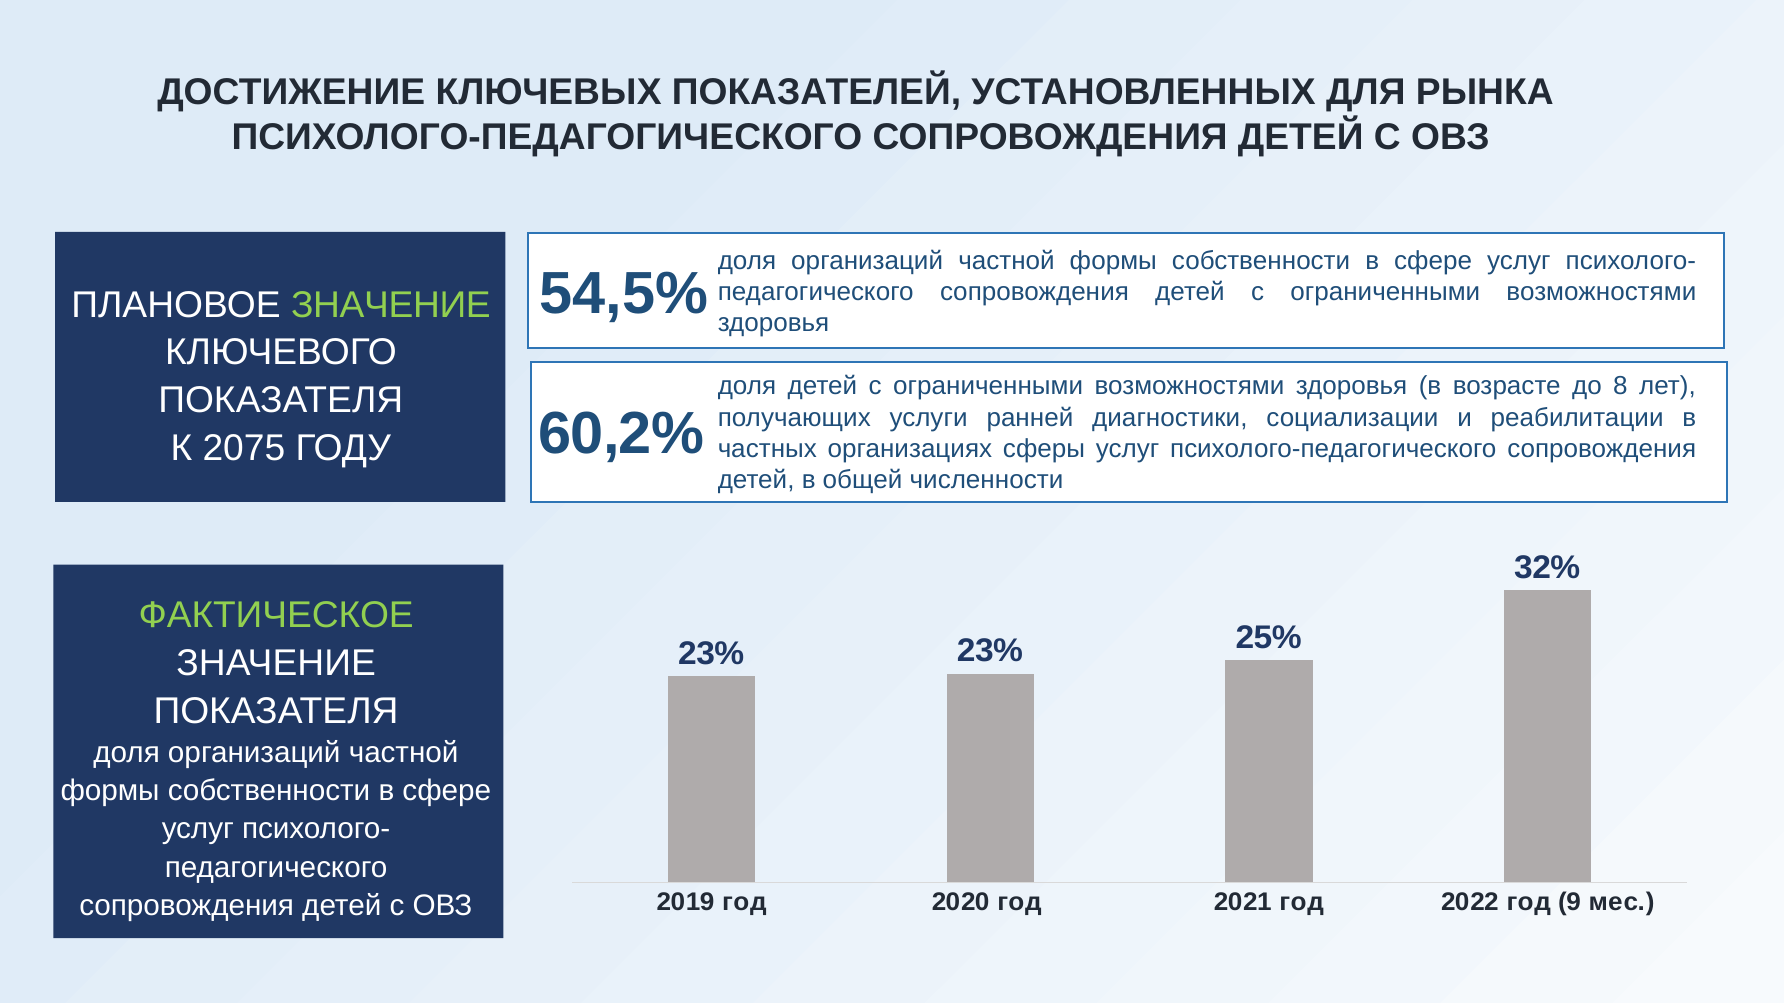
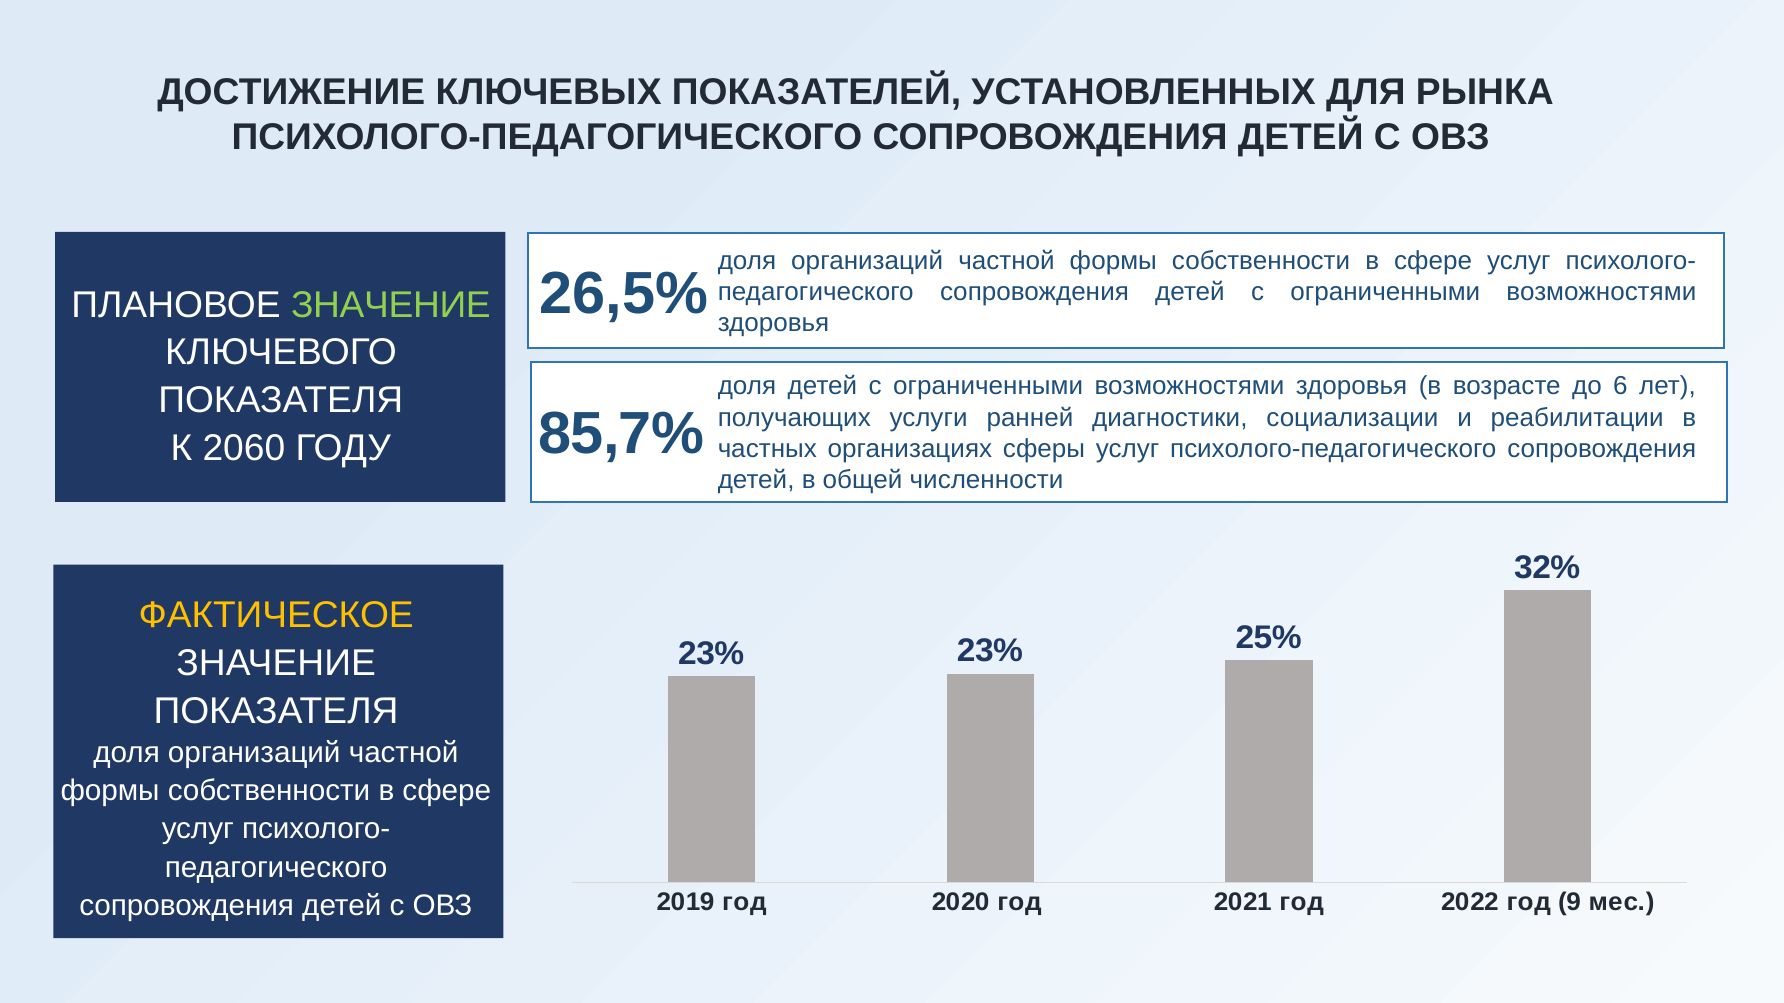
54,5%: 54,5% -> 26,5%
8: 8 -> 6
60,2%: 60,2% -> 85,7%
2075: 2075 -> 2060
ФАКТИЧЕСКОЕ colour: light green -> yellow
